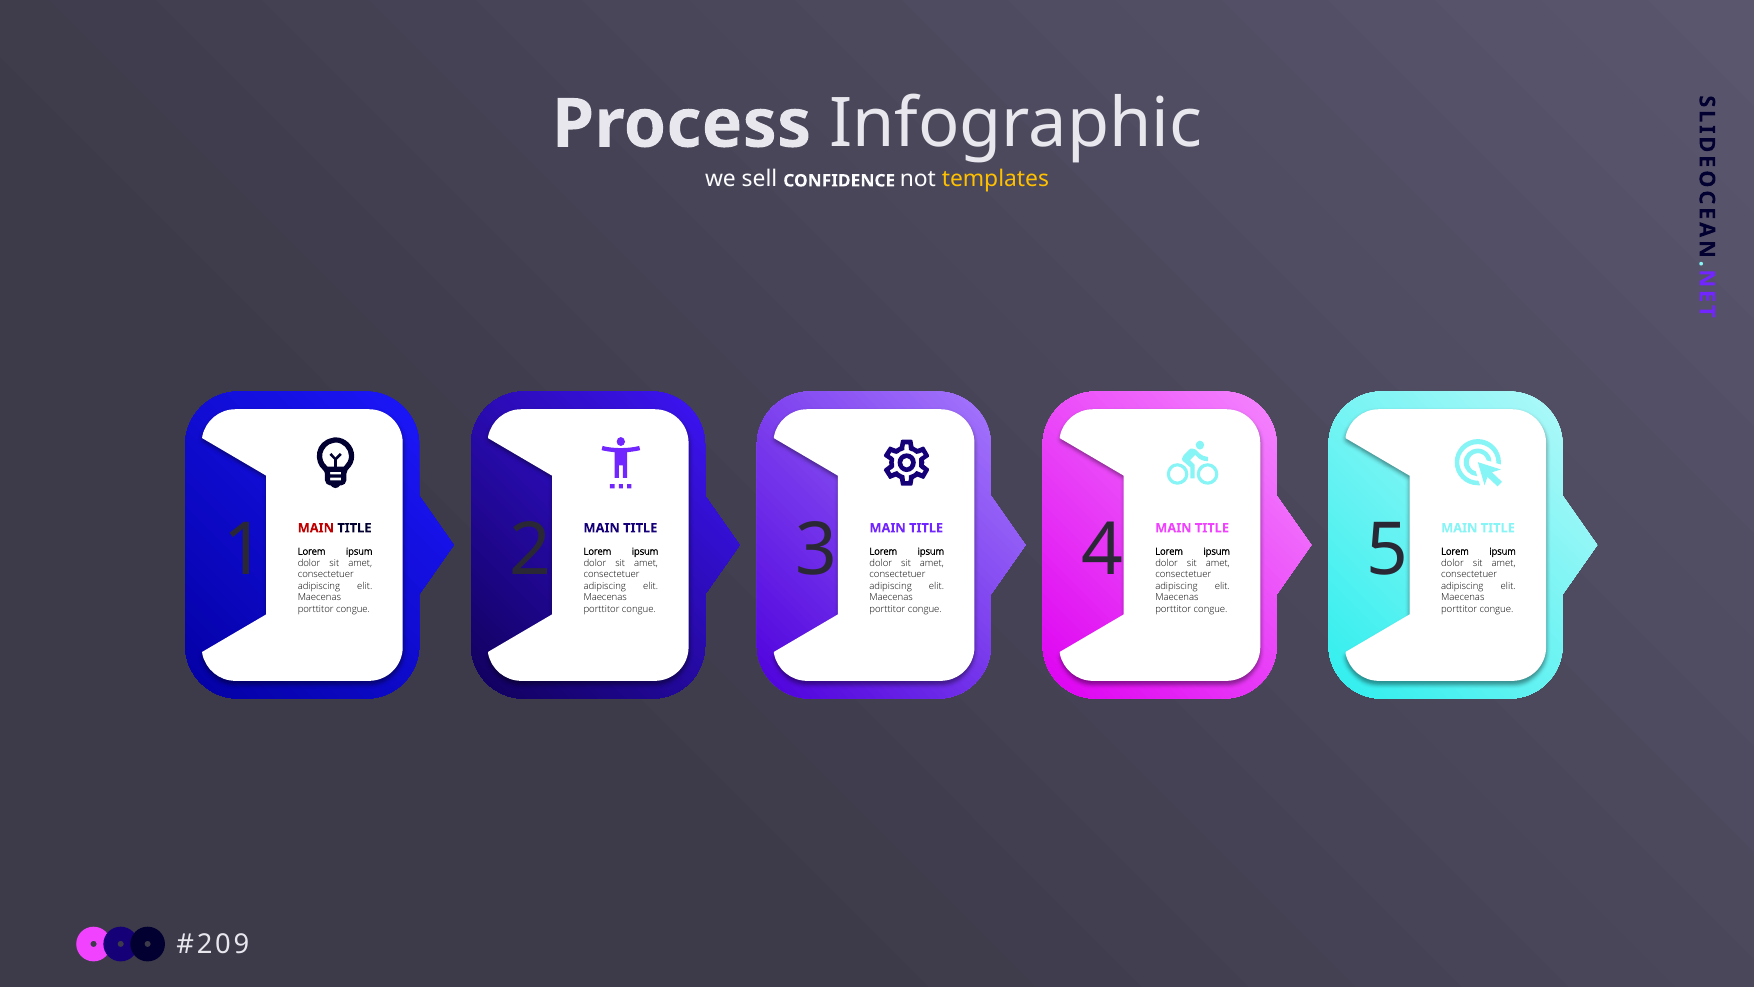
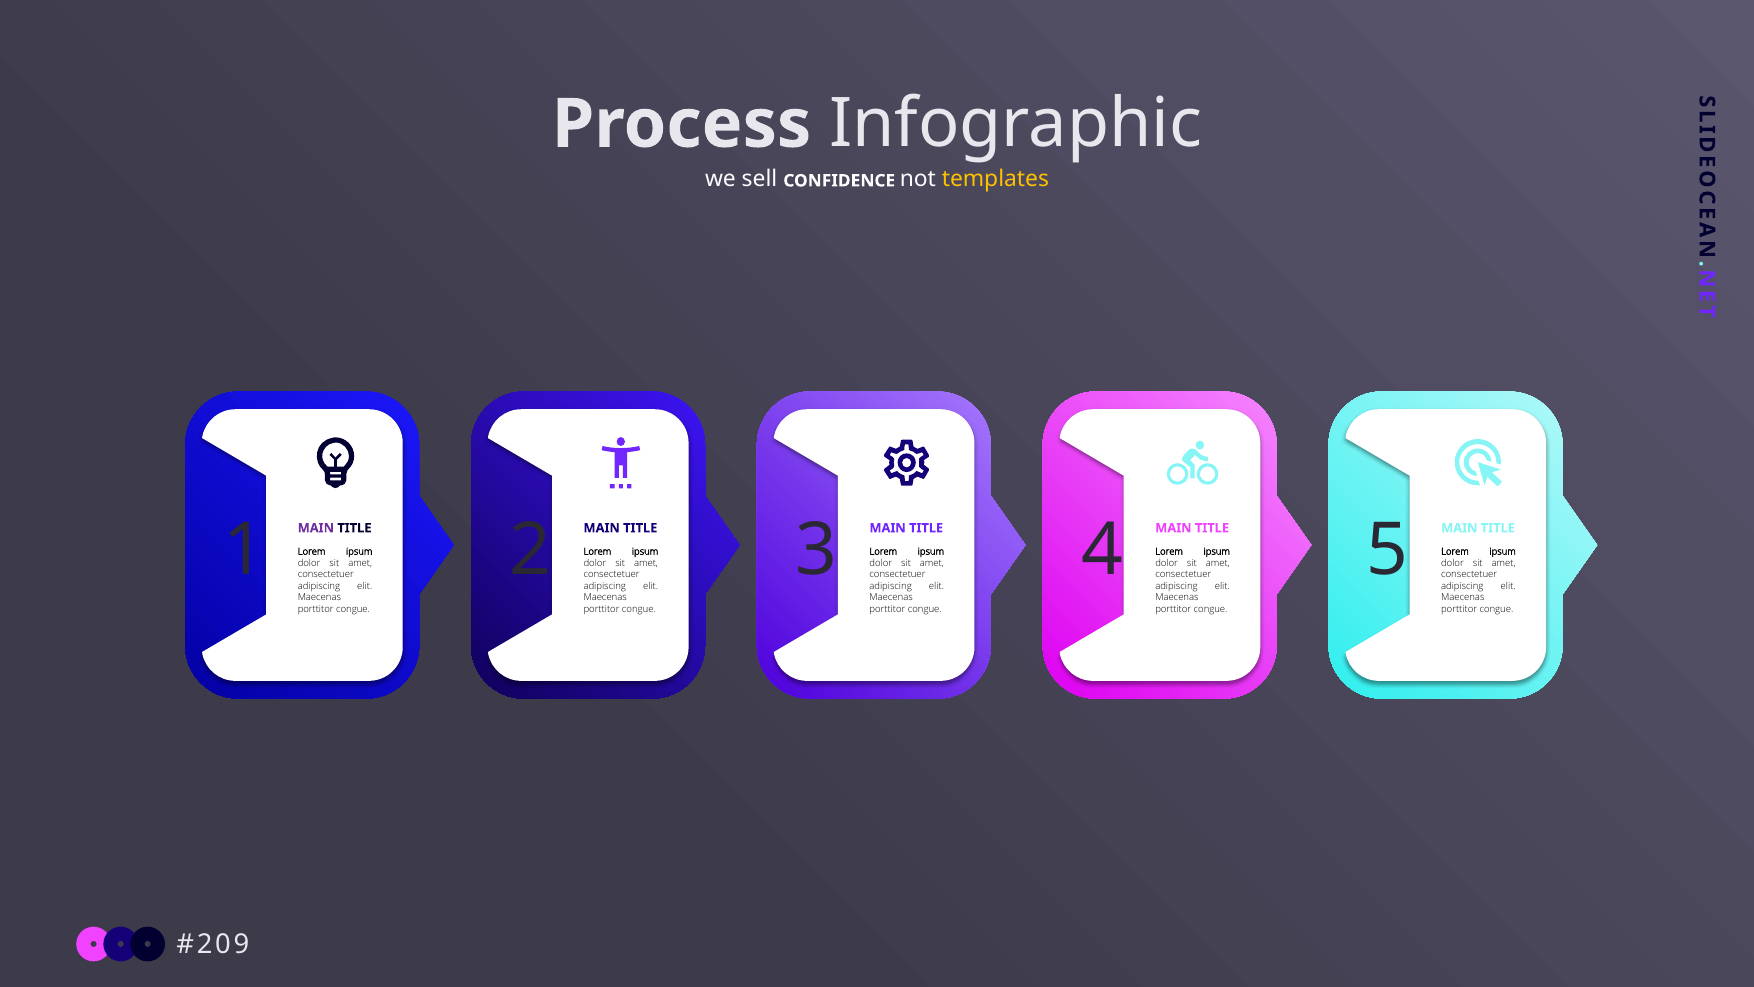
MAIN at (316, 528) colour: red -> purple
